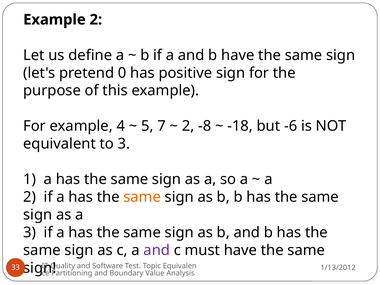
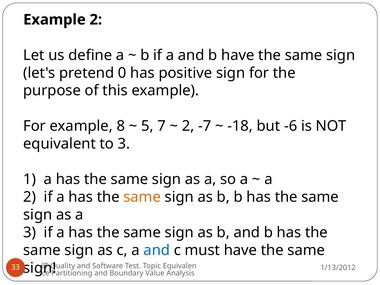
4: 4 -> 8
-8: -8 -> -7
and at (157, 250) colour: purple -> blue
